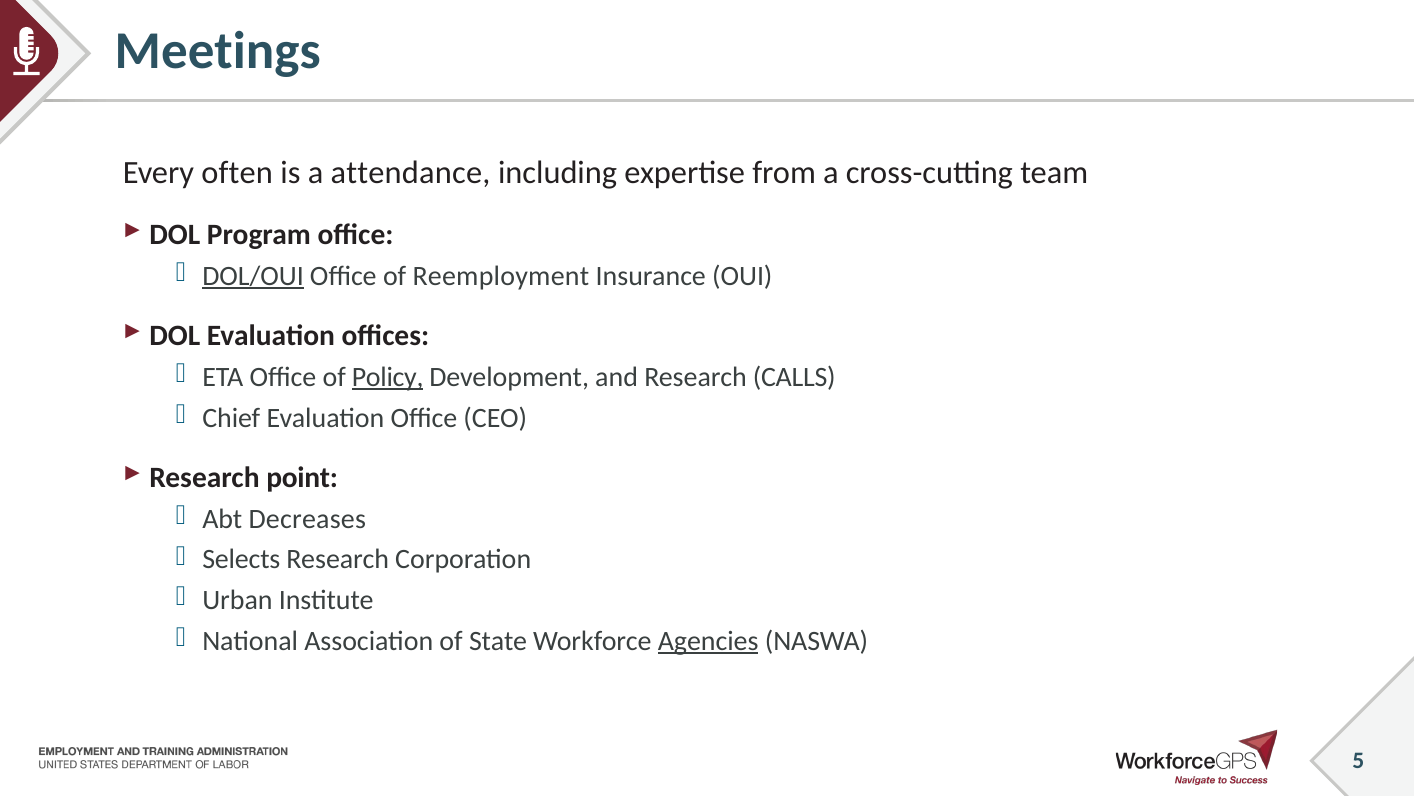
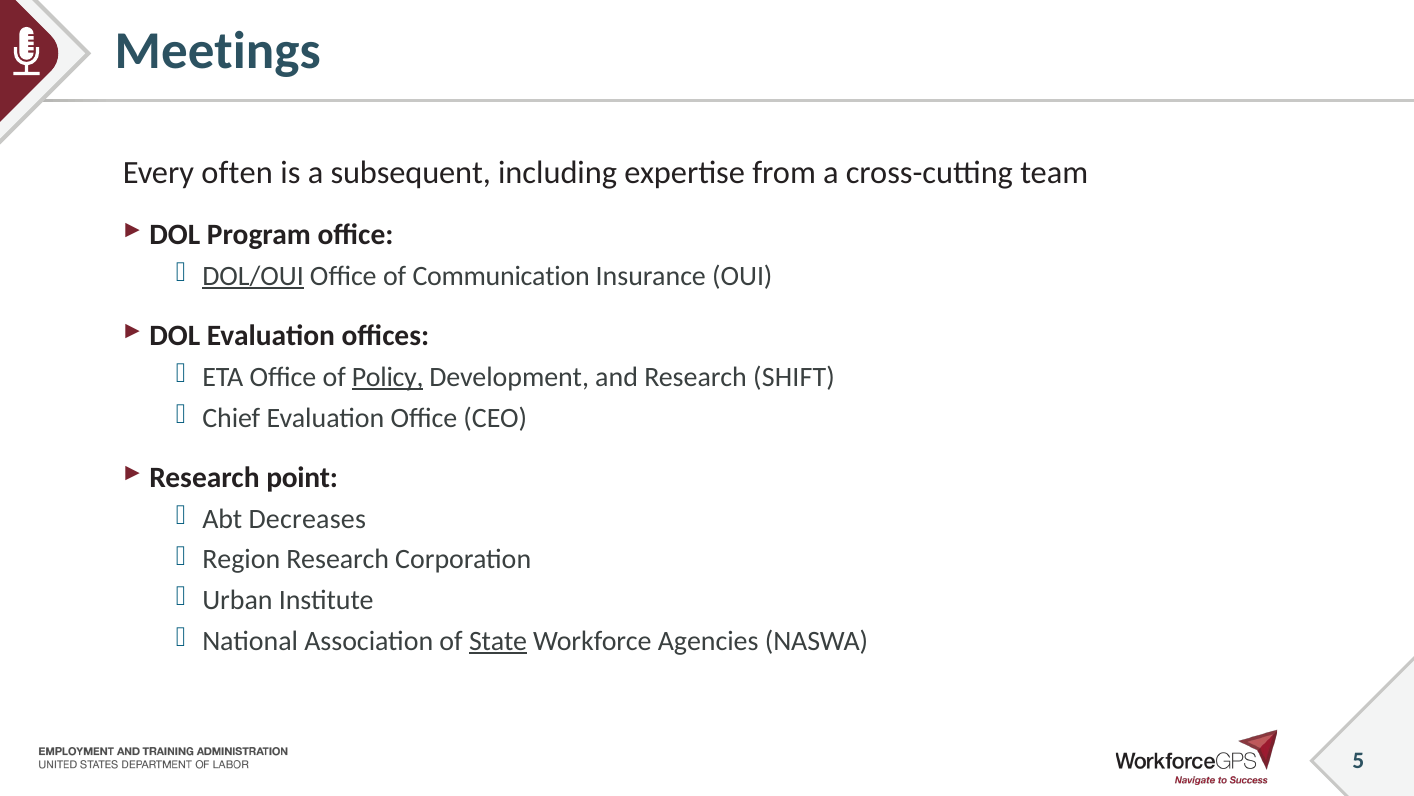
attendance: attendance -> subsequent
Reemployment: Reemployment -> Communication
CALLS: CALLS -> SHIFT
Selects: Selects -> Region
State underline: none -> present
Agencies underline: present -> none
